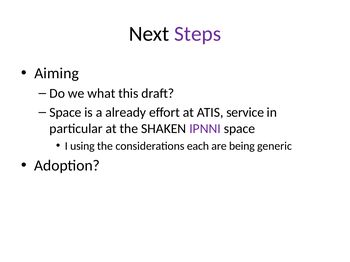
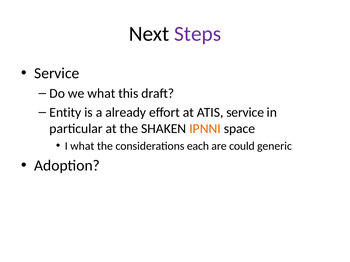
Aiming at (57, 73): Aiming -> Service
Space at (65, 113): Space -> Entity
IPNNI colour: purple -> orange
I using: using -> what
being: being -> could
